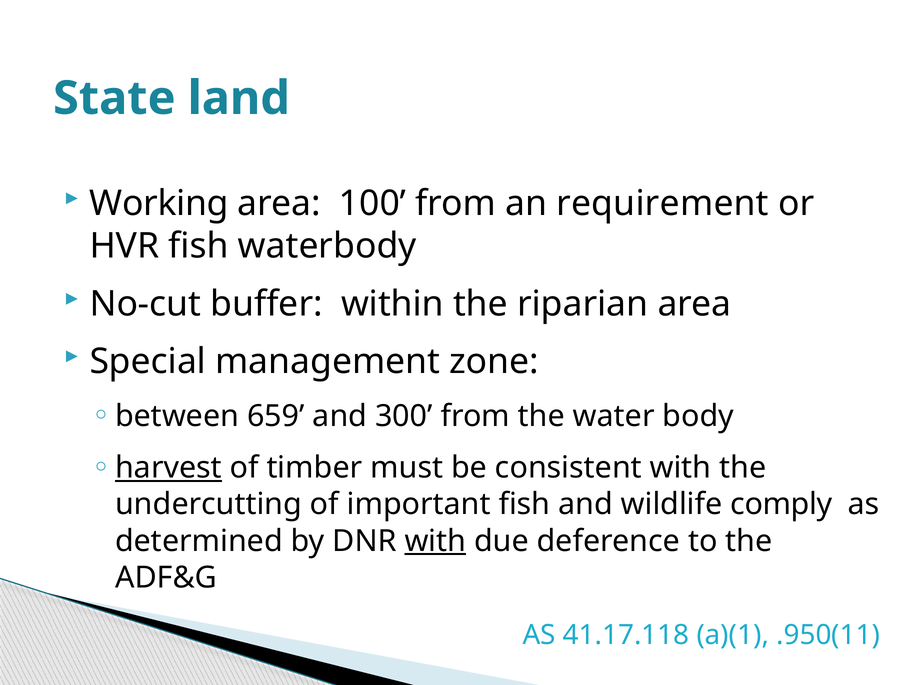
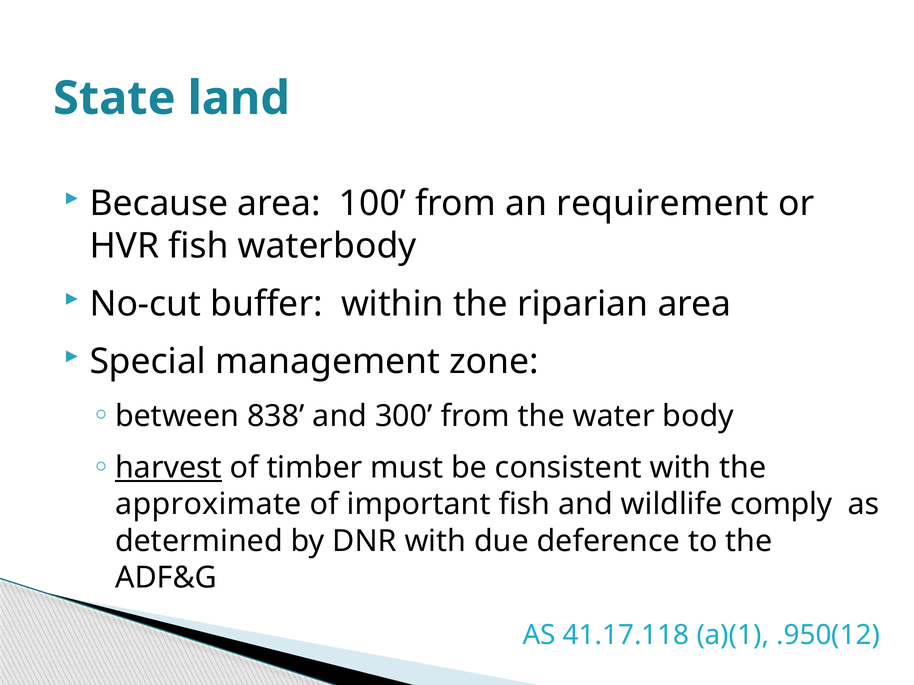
Working: Working -> Because
659: 659 -> 838
undercutting: undercutting -> approximate
with at (435, 541) underline: present -> none
.950(11: .950(11 -> .950(12
